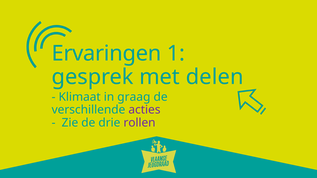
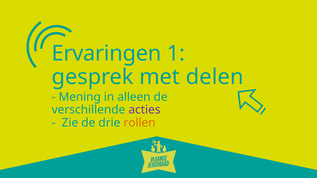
Klimaat: Klimaat -> Mening
graag: graag -> alleen
rollen colour: purple -> orange
